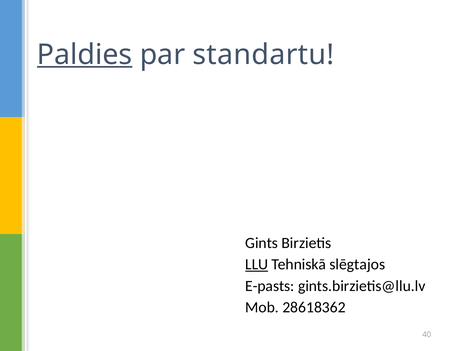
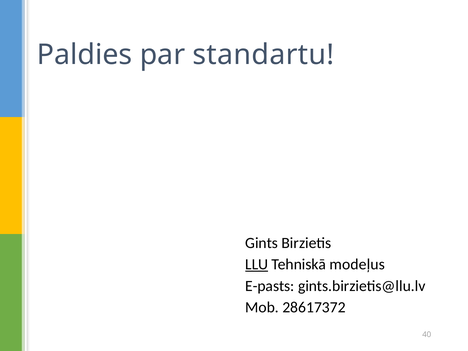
Paldies underline: present -> none
slēgtajos: slēgtajos -> modeļus
28618362: 28618362 -> 28617372
